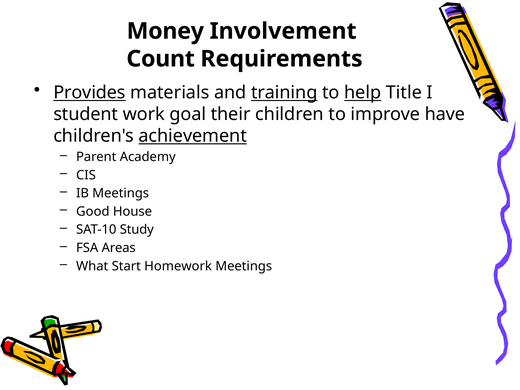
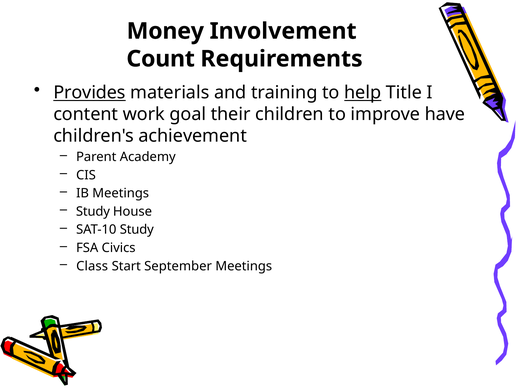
training underline: present -> none
student: student -> content
achievement underline: present -> none
Good at (93, 211): Good -> Study
Areas: Areas -> Civics
What: What -> Class
Homework: Homework -> September
